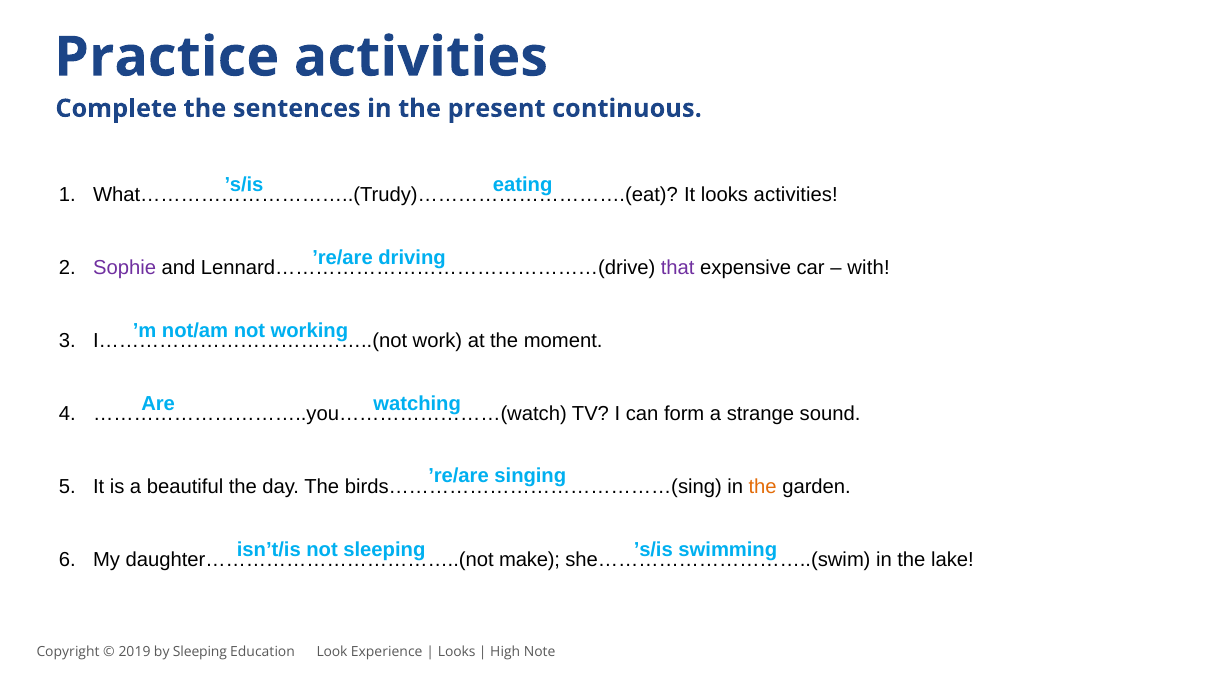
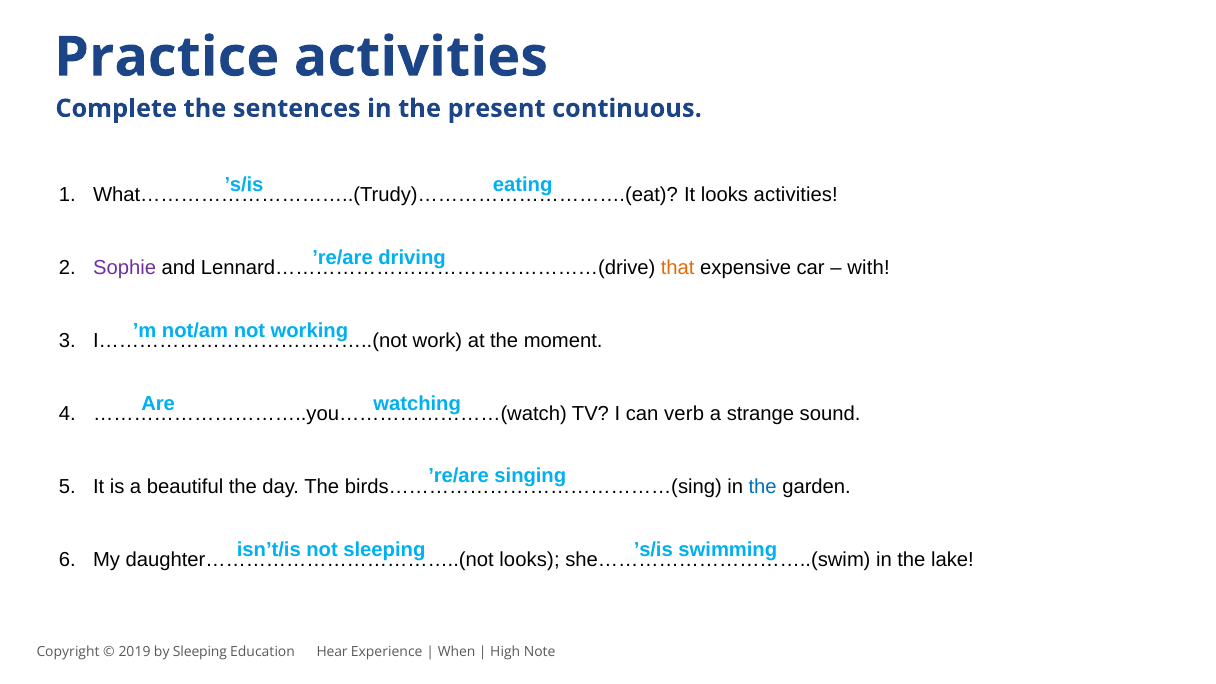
that colour: purple -> orange
form: form -> verb
the at (763, 487) colour: orange -> blue
make at (530, 560): make -> looks
Look: Look -> Hear
Looks at (457, 652): Looks -> When
